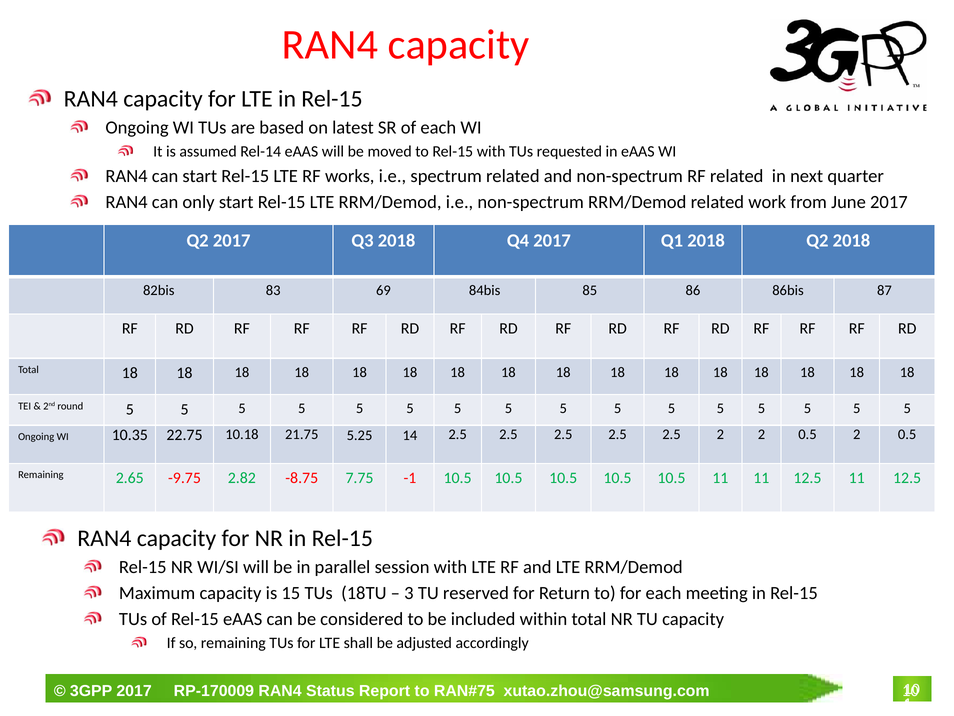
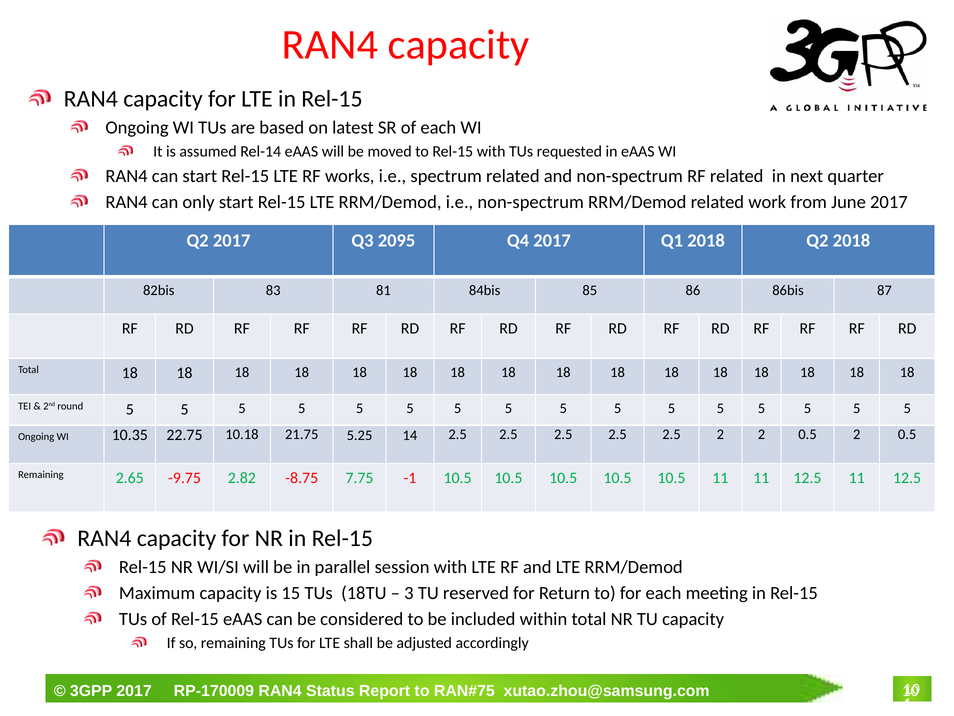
Q3 2018: 2018 -> 2095
69: 69 -> 81
